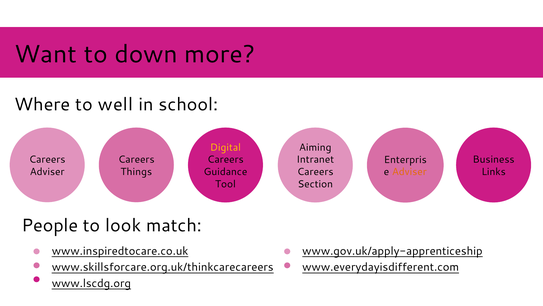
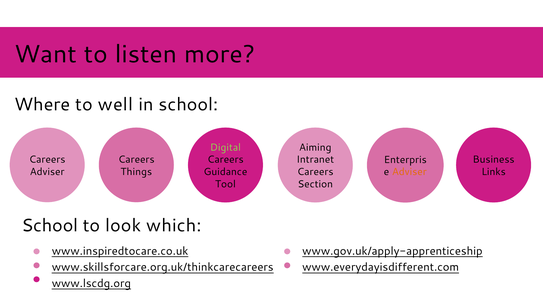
down: down -> listen
Digital colour: yellow -> light green
People at (50, 225): People -> School
match: match -> which
